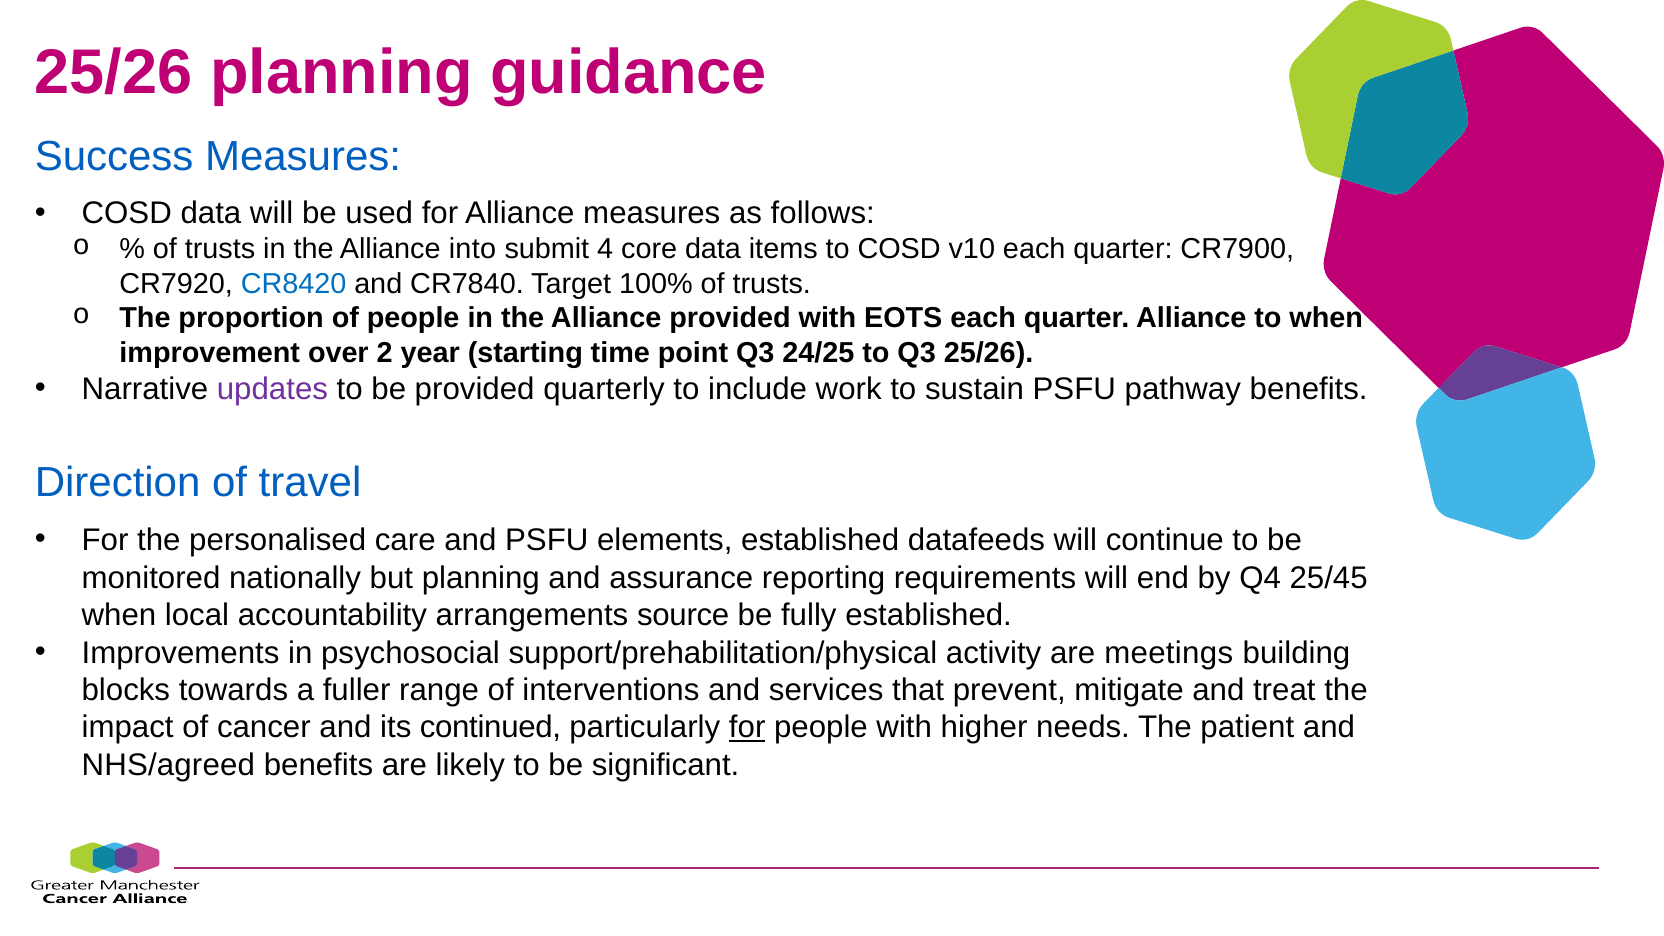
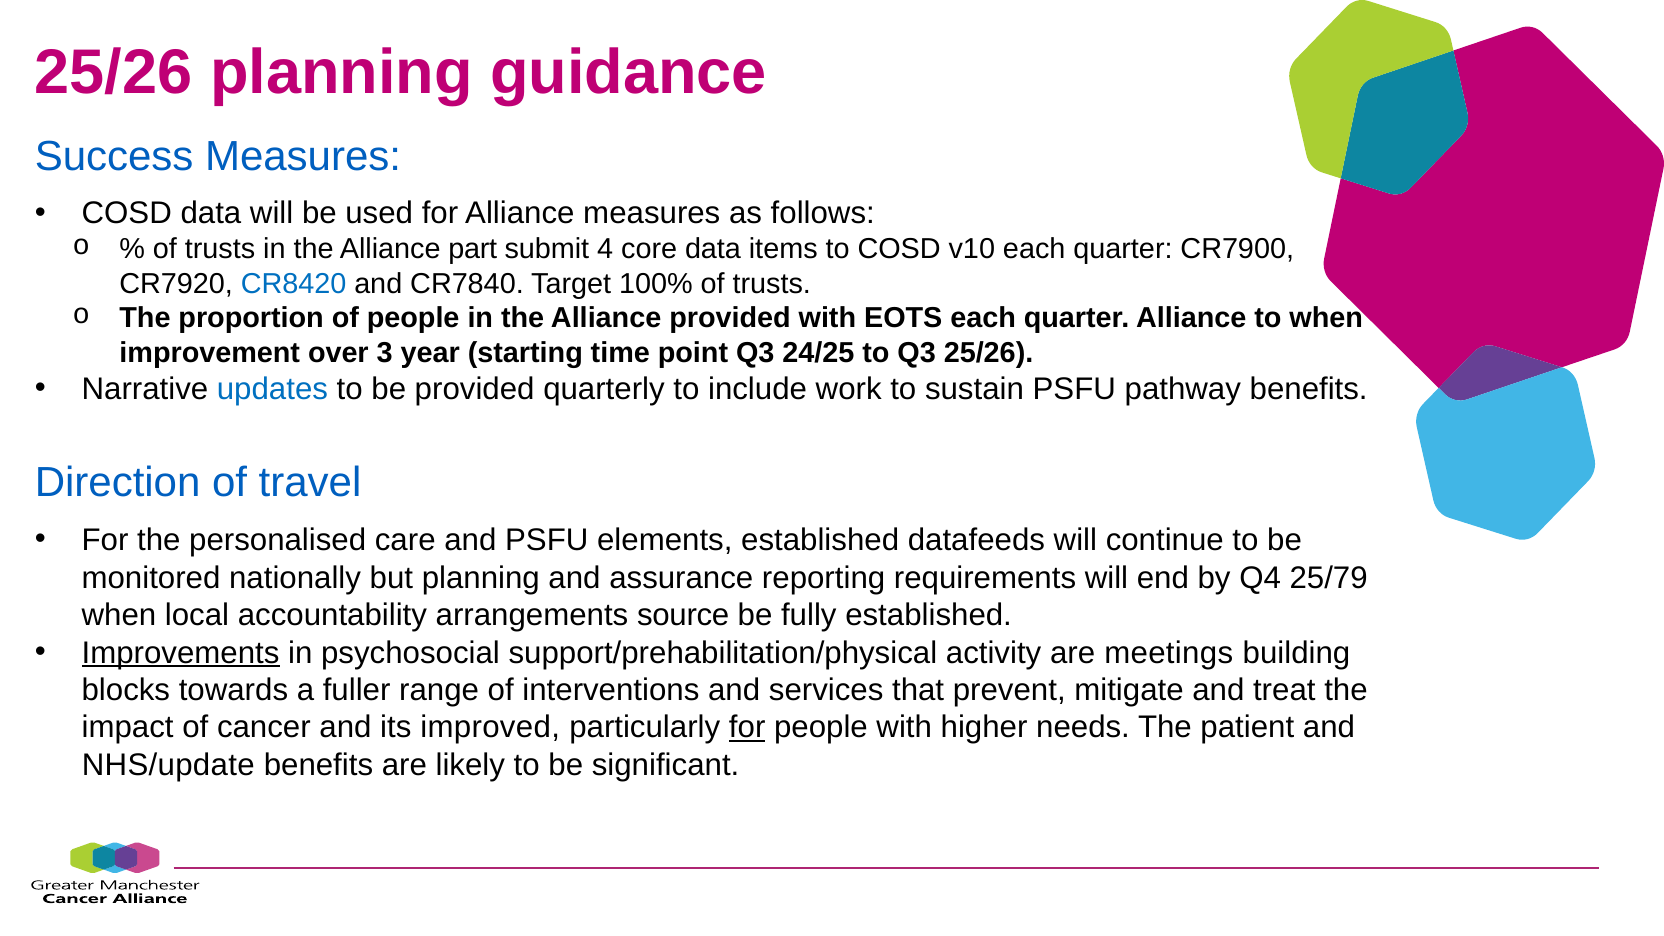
into: into -> part
2: 2 -> 3
updates colour: purple -> blue
25/45: 25/45 -> 25/79
Improvements underline: none -> present
continued: continued -> improved
NHS/agreed: NHS/agreed -> NHS/update
